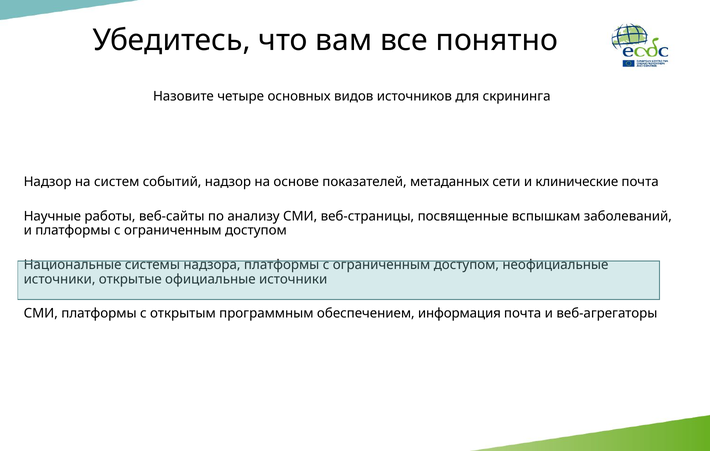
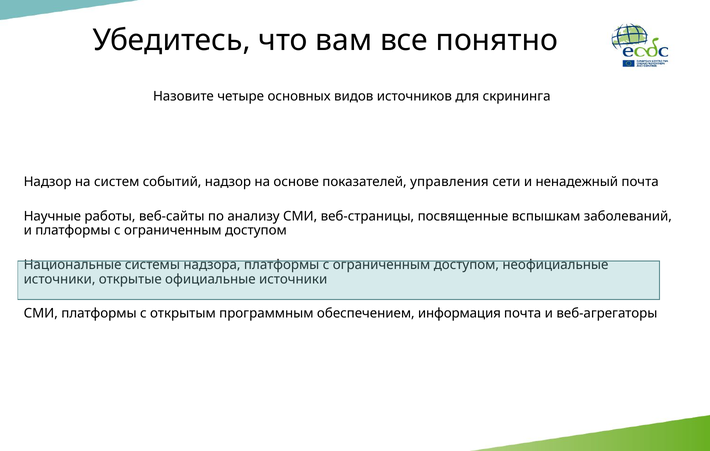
метаданных: метаданных -> управления
клинические: клинические -> ненадежный
